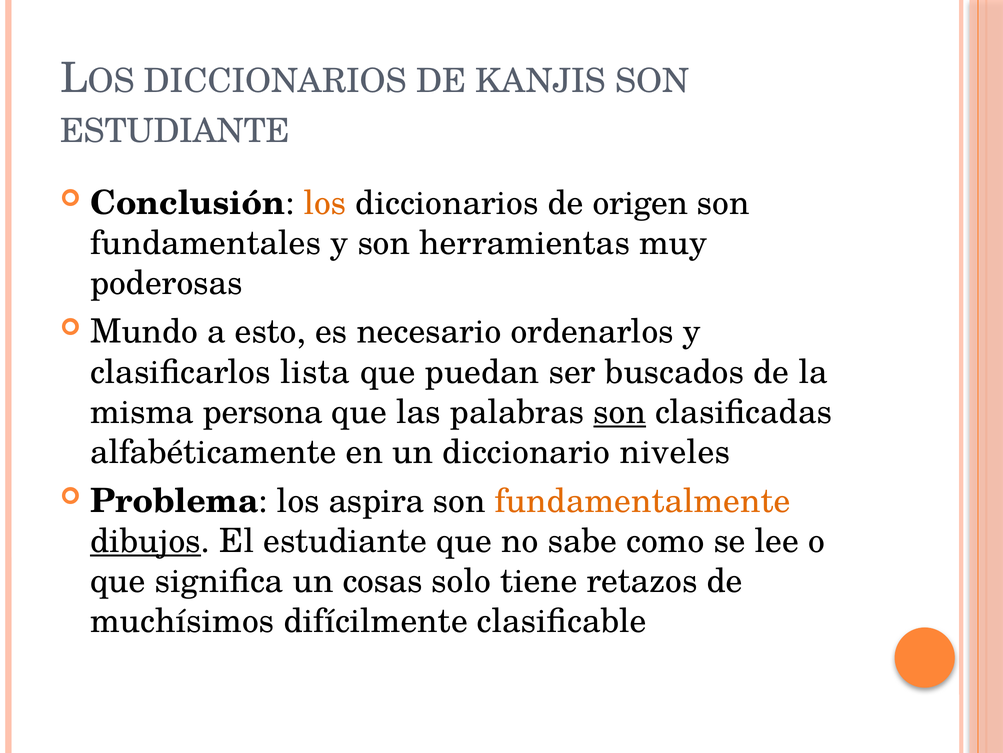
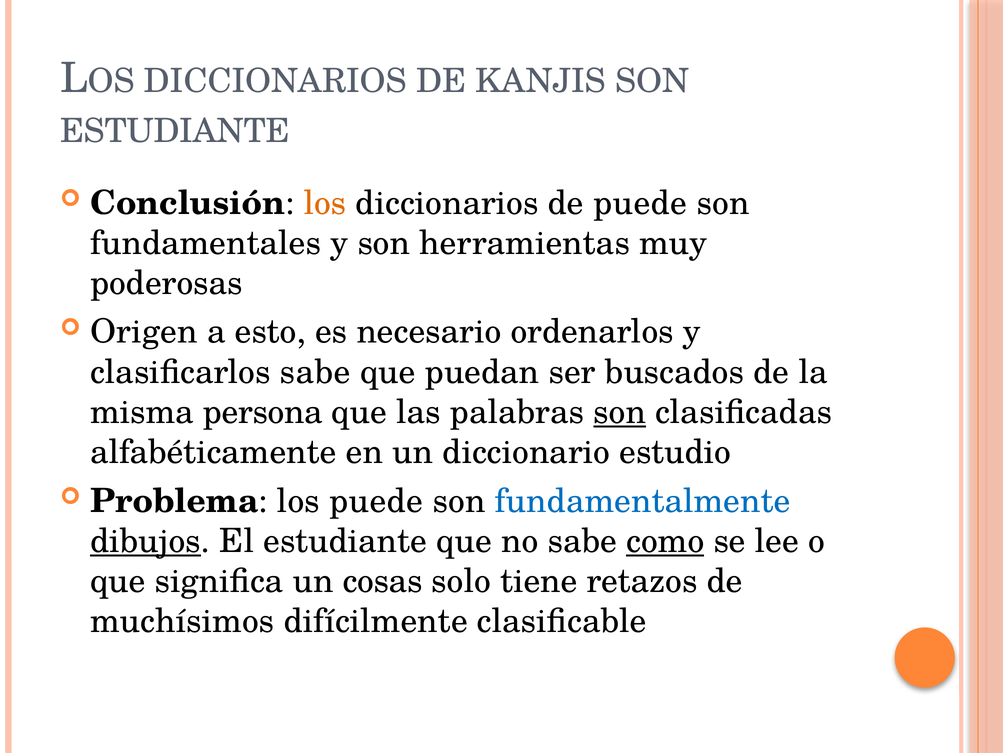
de origen: origen -> puede
Mundo: Mundo -> Origen
clasificarlos lista: lista -> sabe
niveles: niveles -> estudio
los aspira: aspira -> puede
fundamentalmente colour: orange -> blue
como underline: none -> present
